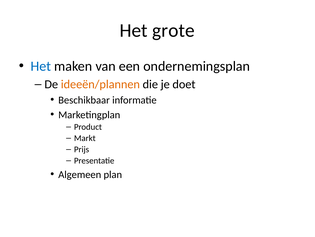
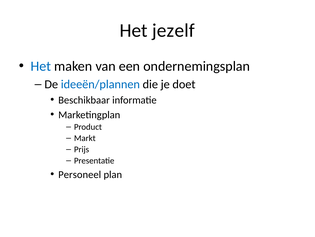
grote: grote -> jezelf
ideeën/plannen colour: orange -> blue
Algemeen: Algemeen -> Personeel
